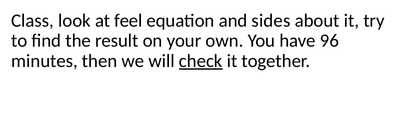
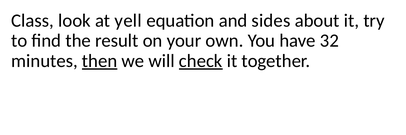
feel: feel -> yell
96: 96 -> 32
then underline: none -> present
